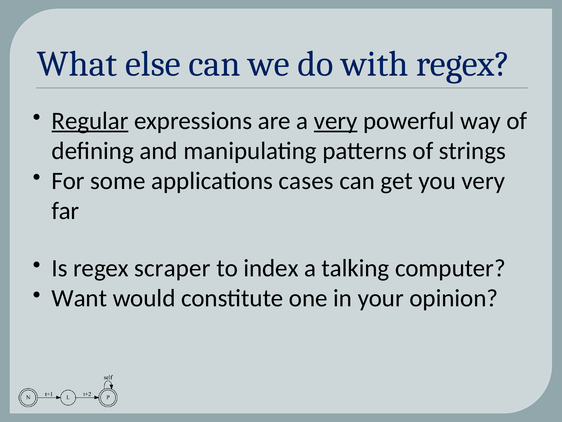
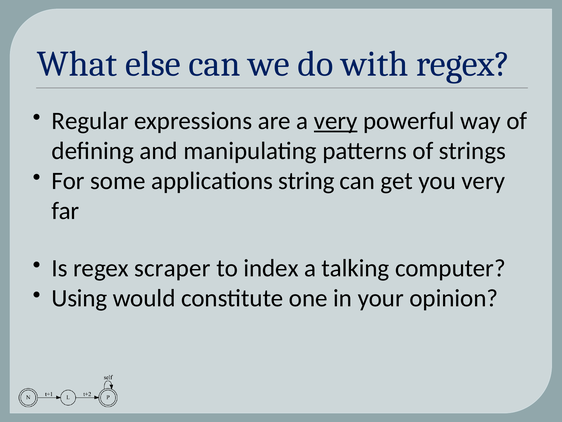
Regular underline: present -> none
cases: cases -> string
Want: Want -> Using
